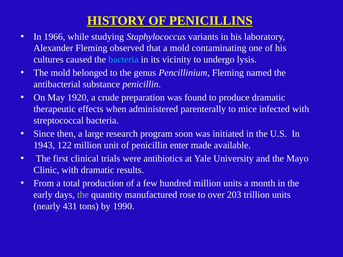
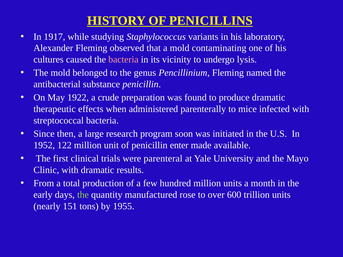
1966: 1966 -> 1917
bacteria at (123, 60) colour: light blue -> pink
1920: 1920 -> 1922
1943: 1943 -> 1952
antibiotics: antibiotics -> parenteral
203: 203 -> 600
431: 431 -> 151
1990: 1990 -> 1955
